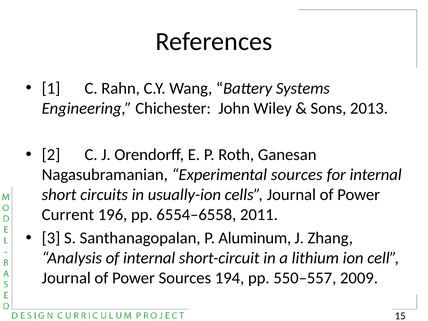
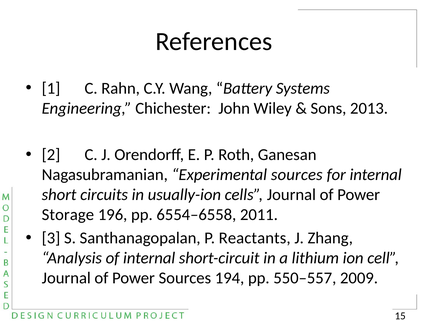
Current: Current -> Storage
Aluminum: Aluminum -> Reactants
